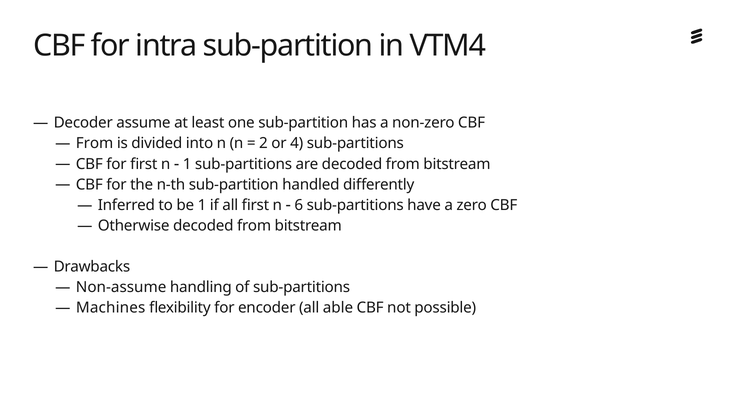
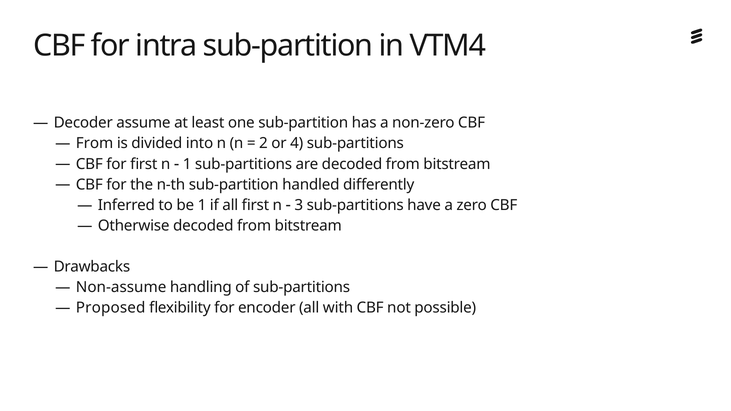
6: 6 -> 3
Machines: Machines -> Proposed
able: able -> with
